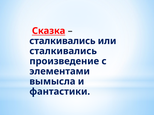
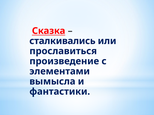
сталкивались at (63, 51): сталкивались -> прославиться
